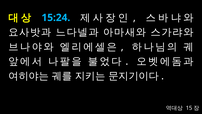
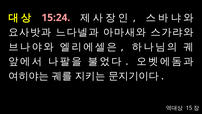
15:24 colour: light blue -> pink
